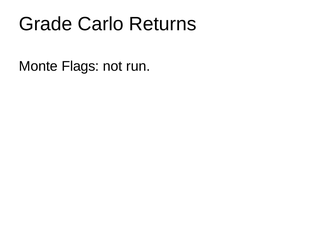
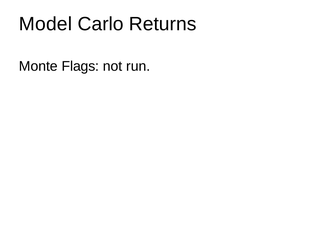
Grade: Grade -> Model
